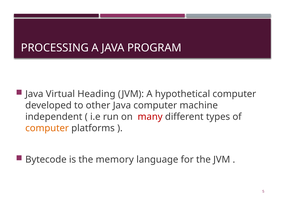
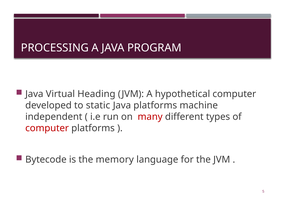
other: other -> static
Java computer: computer -> platforms
computer at (47, 128) colour: orange -> red
